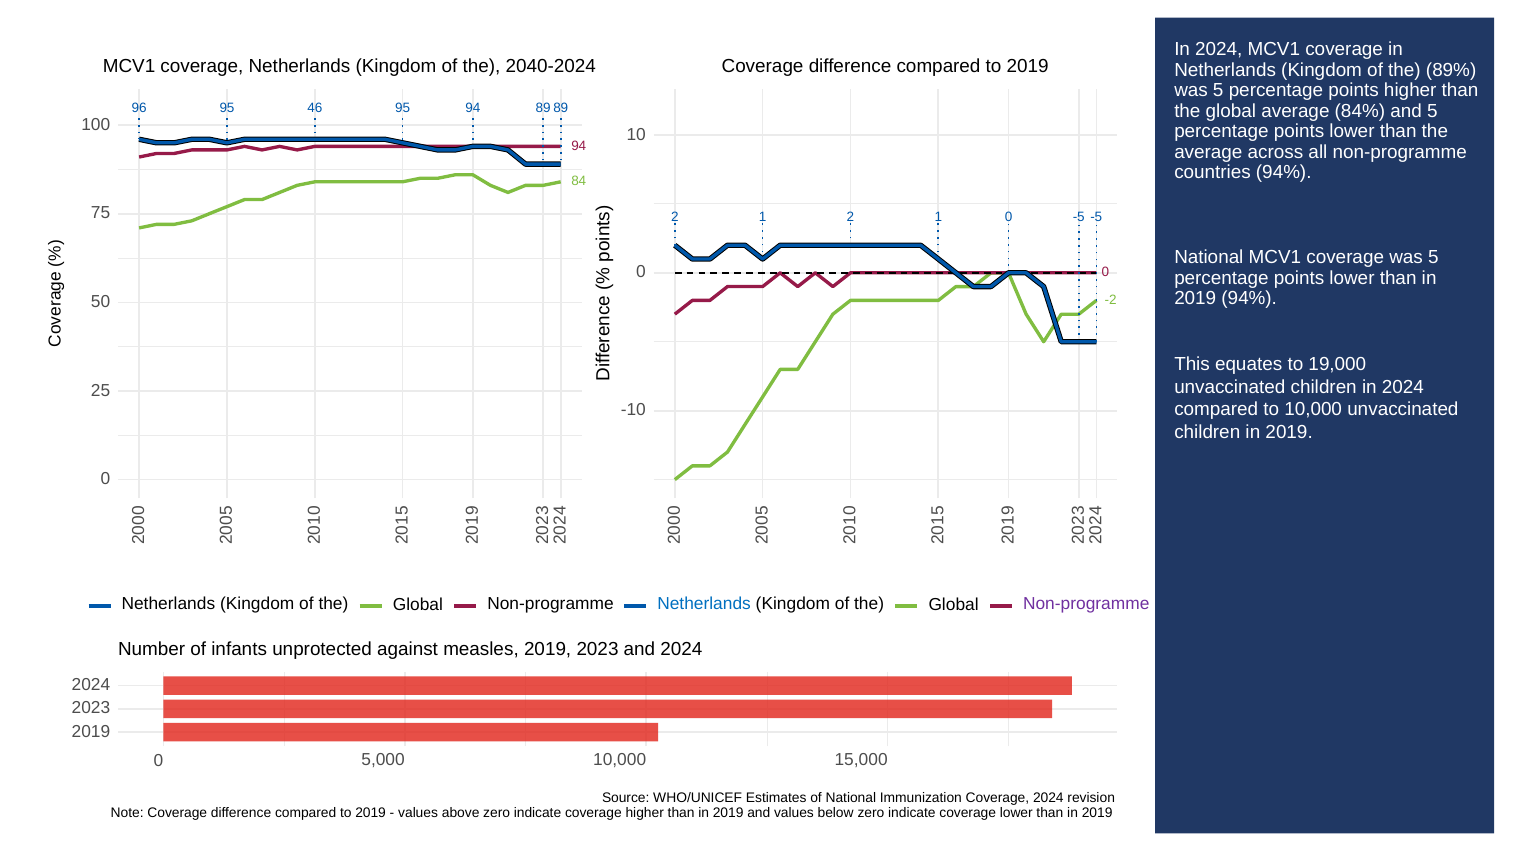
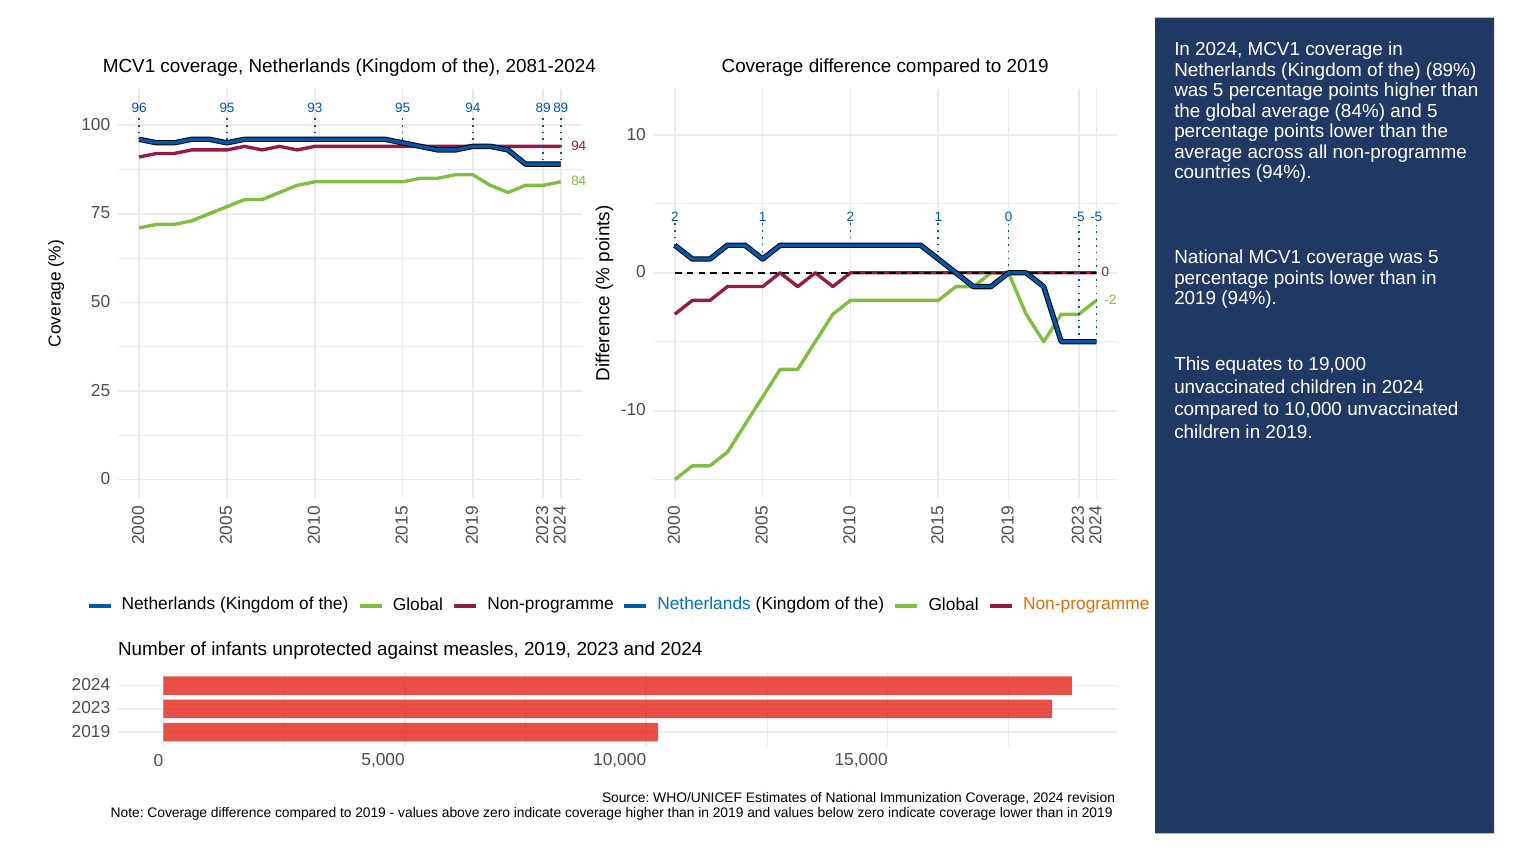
2040-2024: 2040-2024 -> 2081-2024
46: 46 -> 93
Non-programme at (1086, 604) colour: purple -> orange
